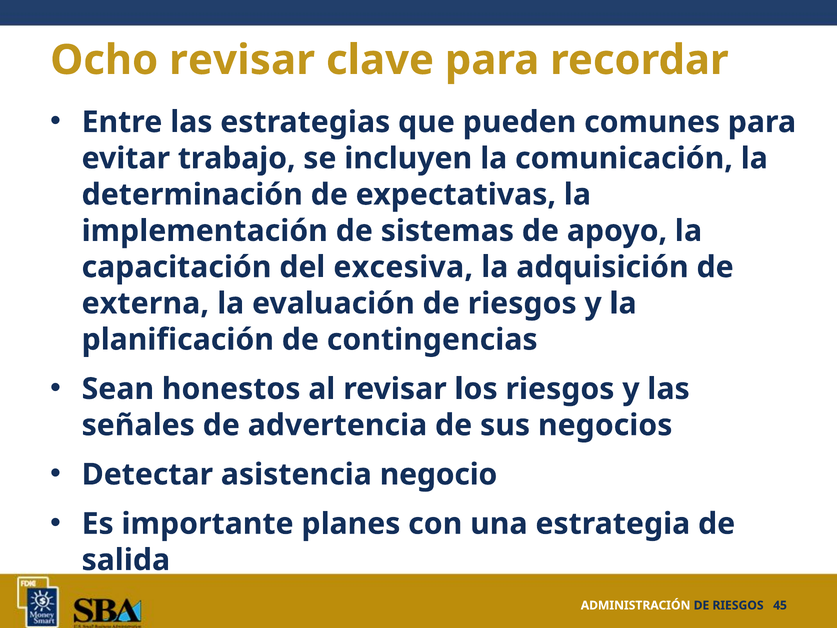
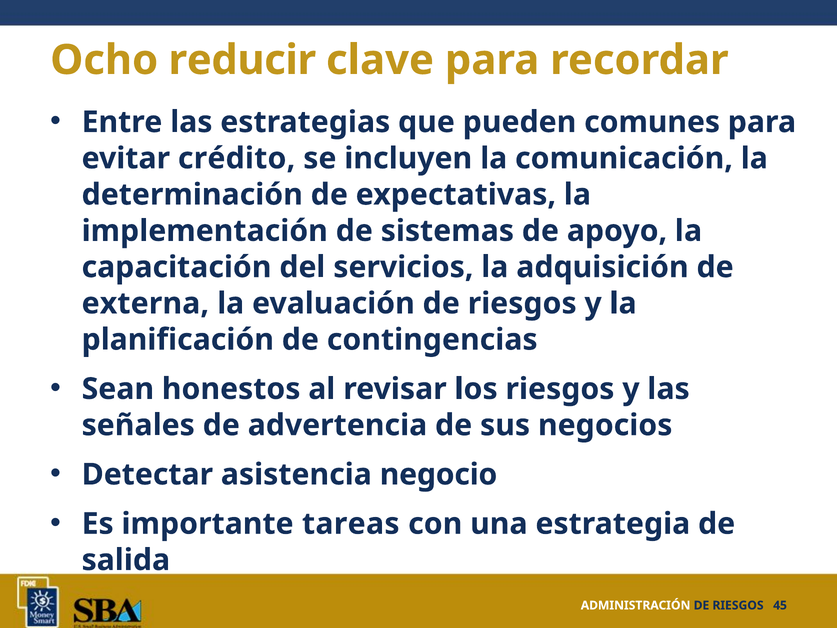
Ocho revisar: revisar -> reducir
trabajo: trabajo -> crédito
excesiva: excesiva -> servicios
planes: planes -> tareas
